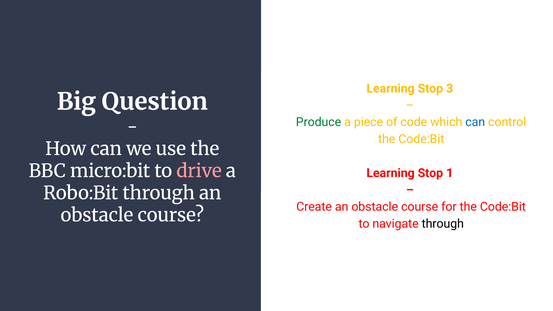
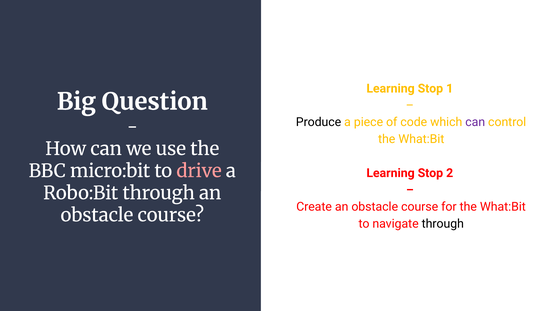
3: 3 -> 1
Produce colour: green -> black
can at (475, 122) colour: blue -> purple
Code:Bit at (421, 139): Code:Bit -> What:Bit
1: 1 -> 2
for the Code:Bit: Code:Bit -> What:Bit
